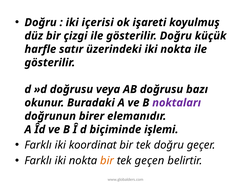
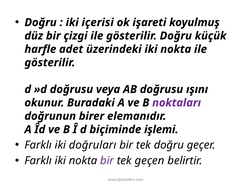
satır: satır -> adet
bazı: bazı -> ışını
koordinat: koordinat -> doğruları
bir at (107, 161) colour: orange -> purple
